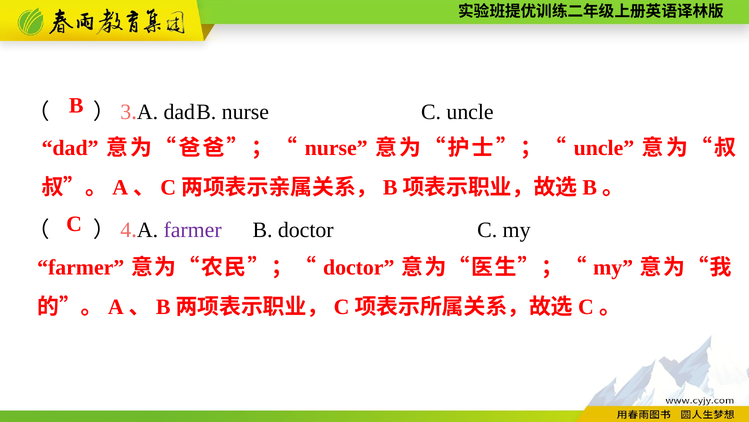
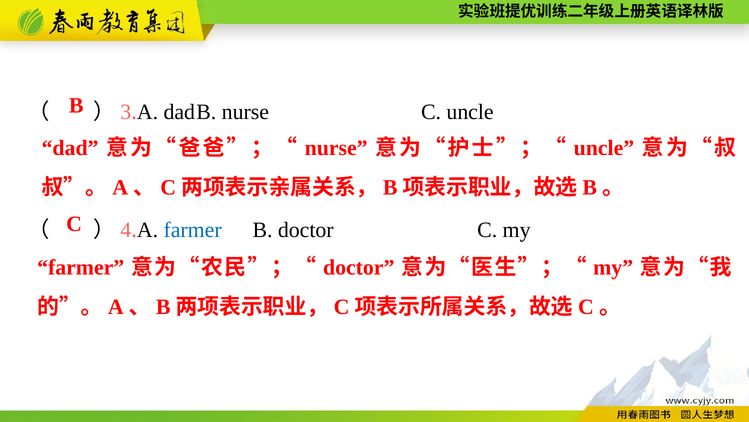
farmer at (193, 230) colour: purple -> blue
